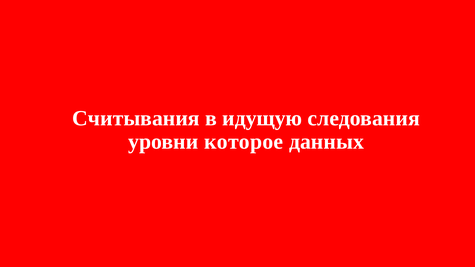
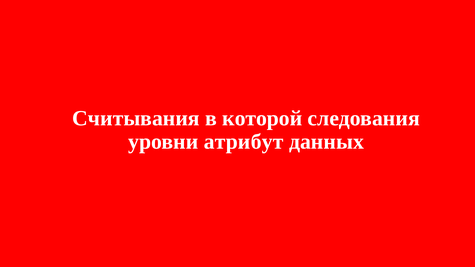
идущую: идущую -> которой
которое: которое -> атрибут
